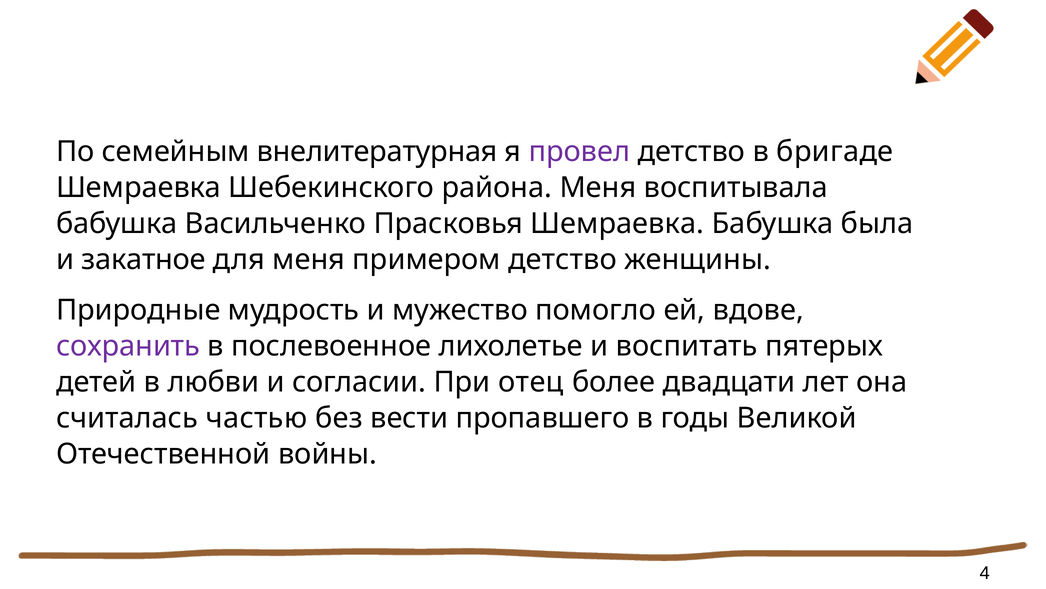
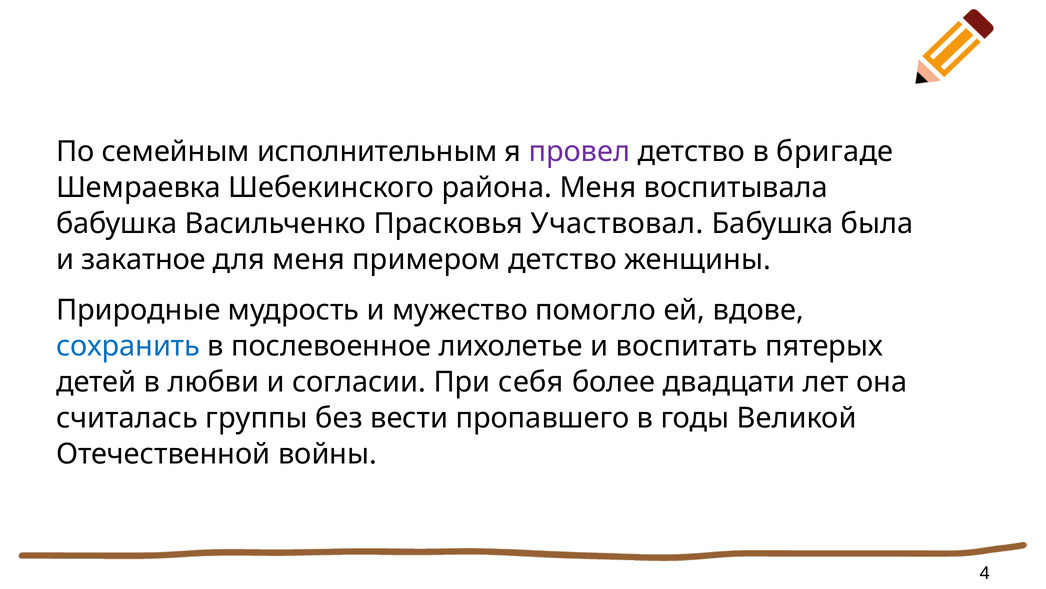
внелитературная: внелитературная -> исполнительным
Прасковья Шемраевка: Шемраевка -> Участвовал
сохранить colour: purple -> blue
отец: отец -> себя
частью: частью -> группы
